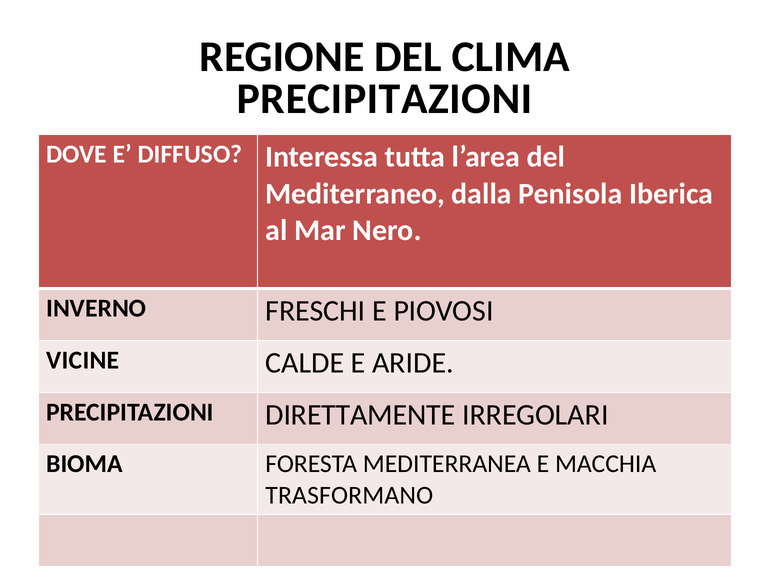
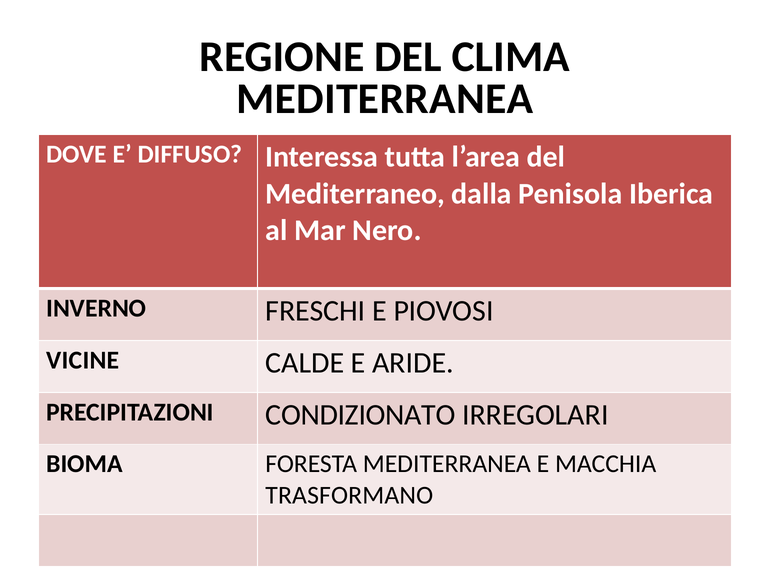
PRECIPITAZIONI at (385, 99): PRECIPITAZIONI -> MEDITERRANEA
DIRETTAMENTE: DIRETTAMENTE -> CONDIZIONATO
